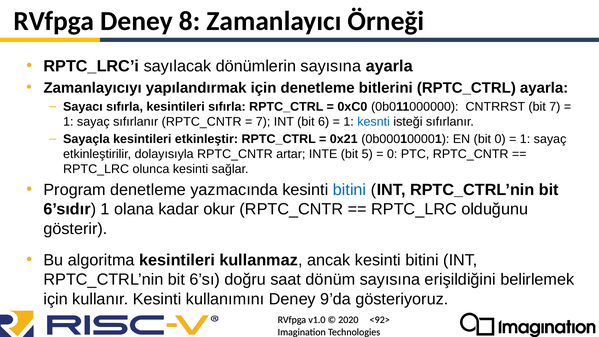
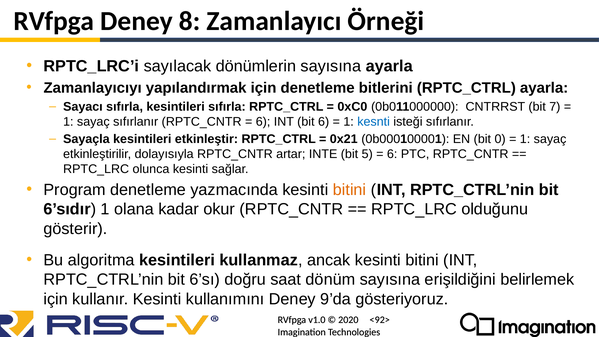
7 at (263, 122): 7 -> 6
0 at (392, 154): 0 -> 6
bitini at (350, 190) colour: blue -> orange
